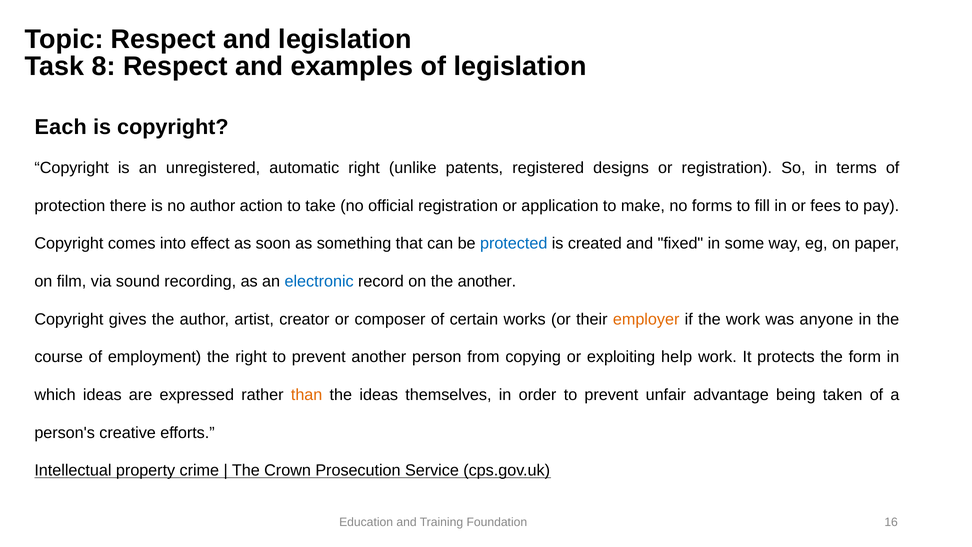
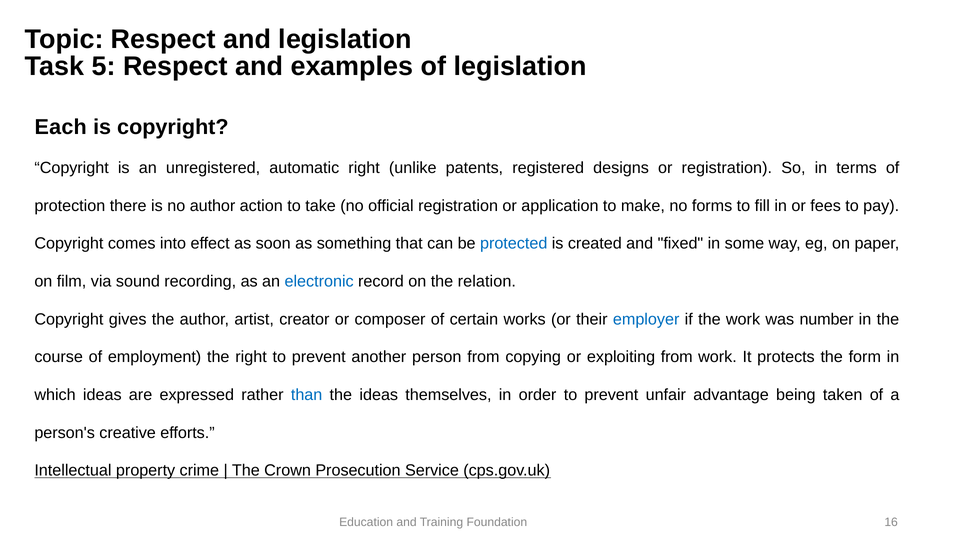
8: 8 -> 5
the another: another -> relation
employer colour: orange -> blue
anyone: anyone -> number
exploiting help: help -> from
than colour: orange -> blue
